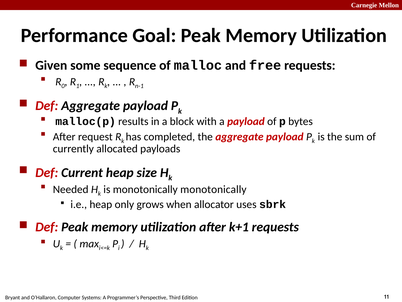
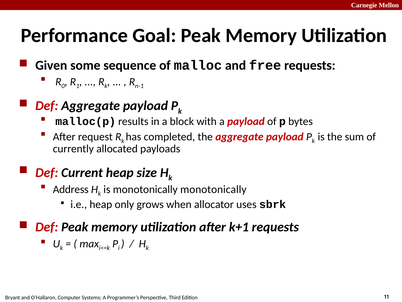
Needed: Needed -> Address
